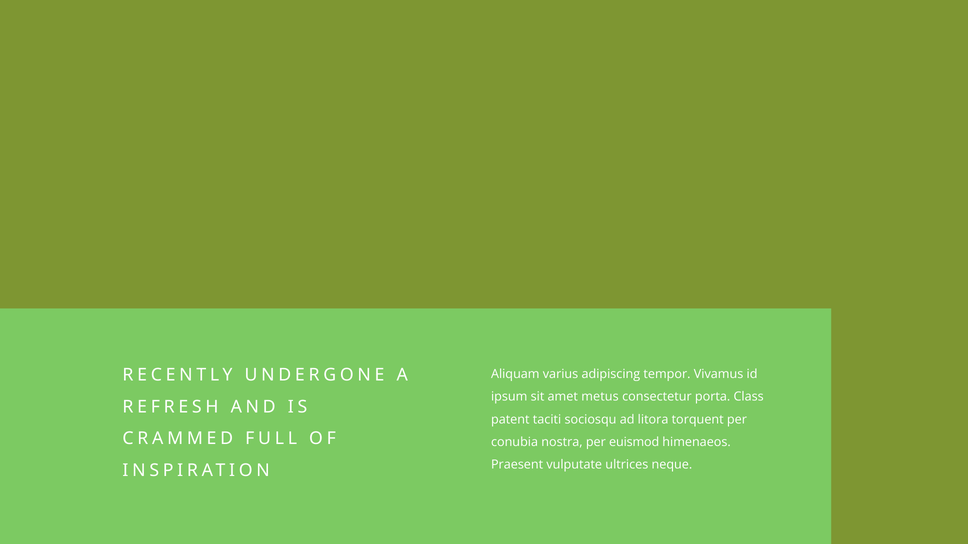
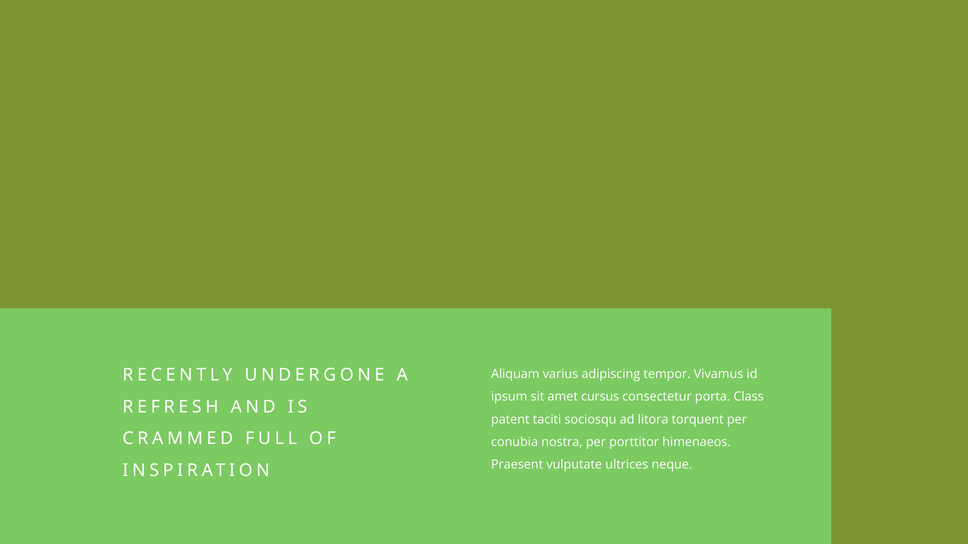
metus: metus -> cursus
euismod: euismod -> porttitor
